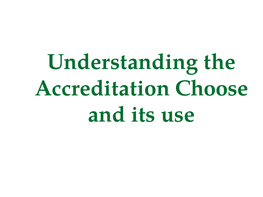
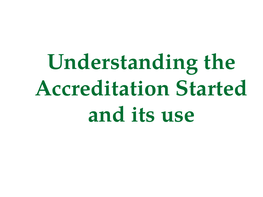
Choose: Choose -> Started
